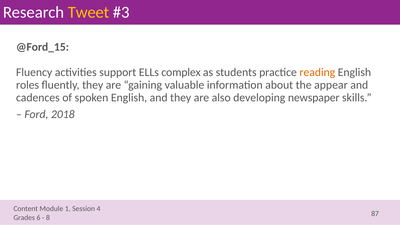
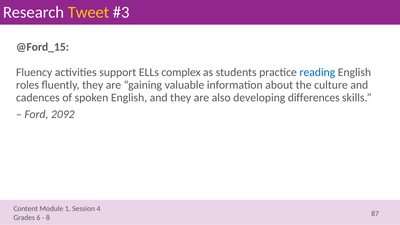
reading colour: orange -> blue
appear: appear -> culture
newspaper: newspaper -> differences
2018: 2018 -> 2092
